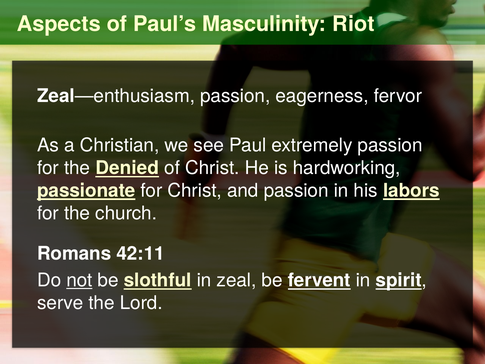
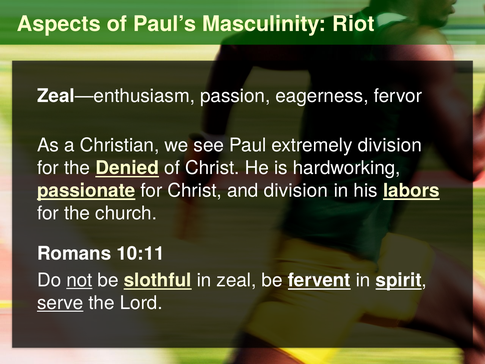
extremely passion: passion -> division
and passion: passion -> division
42:11: 42:11 -> 10:11
serve underline: none -> present
